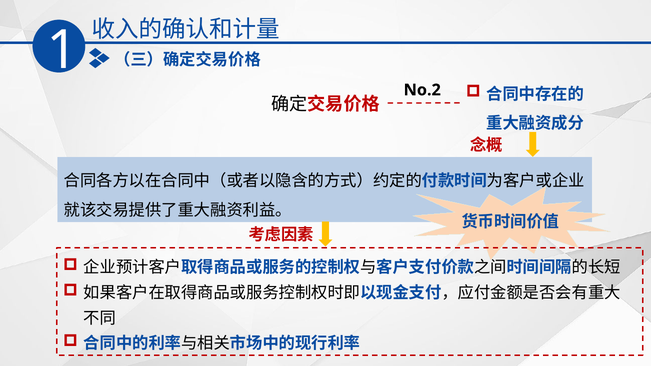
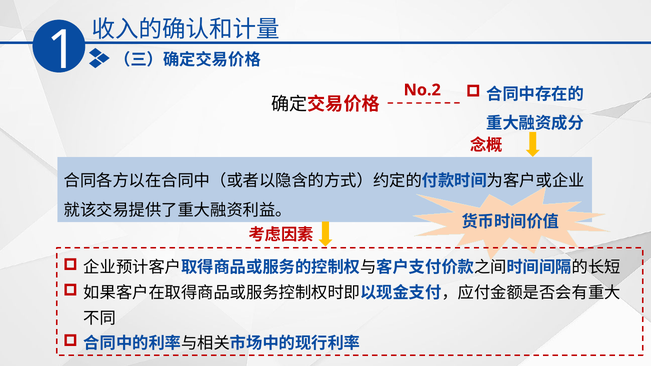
No.2 colour: black -> red
